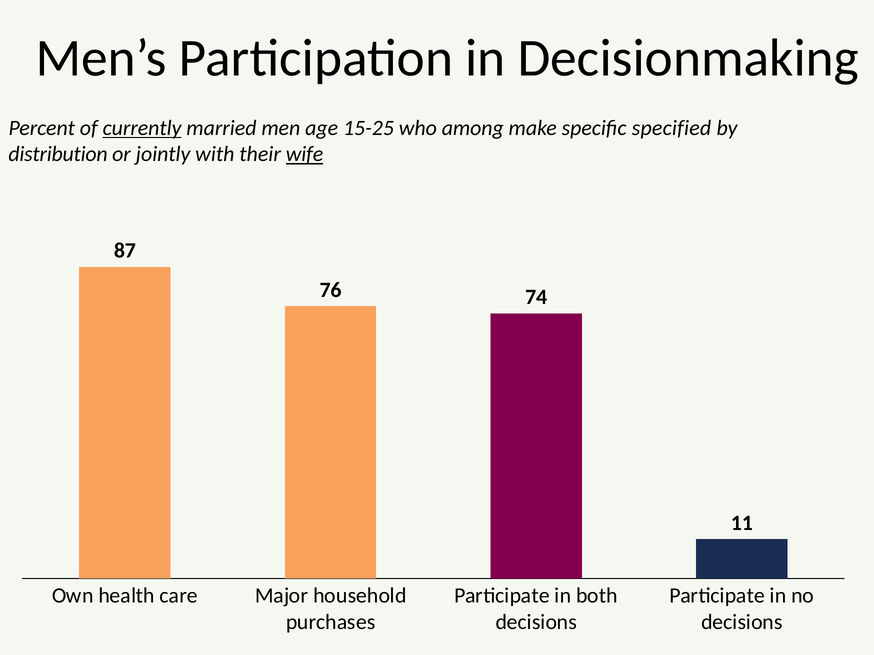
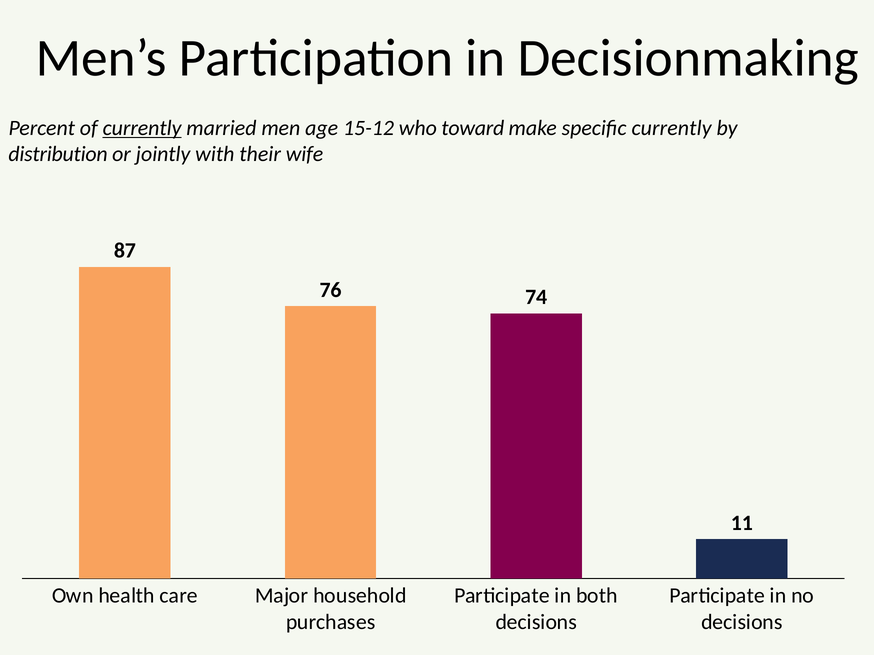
15-25: 15-25 -> 15-12
among: among -> toward
specific specified: specified -> currently
wife underline: present -> none
